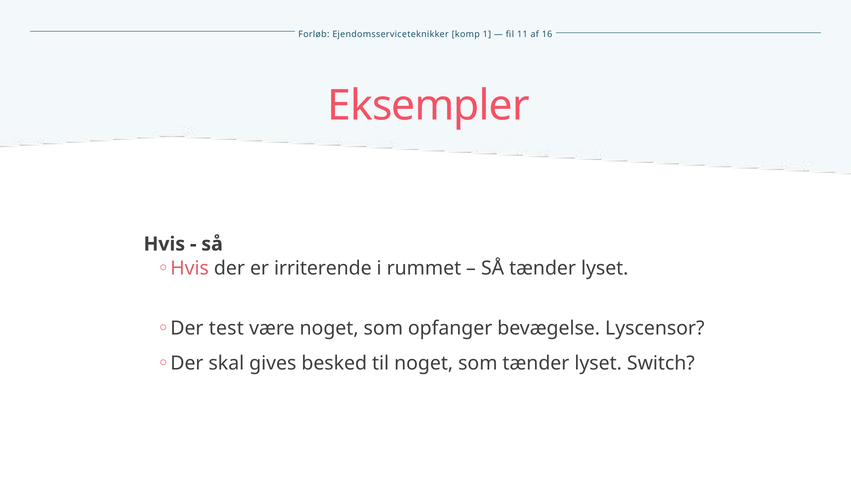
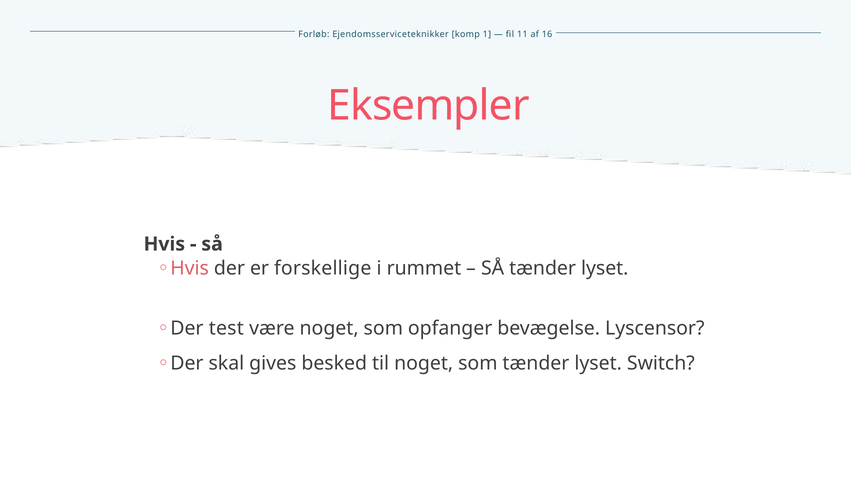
irriterende: irriterende -> forskellige
